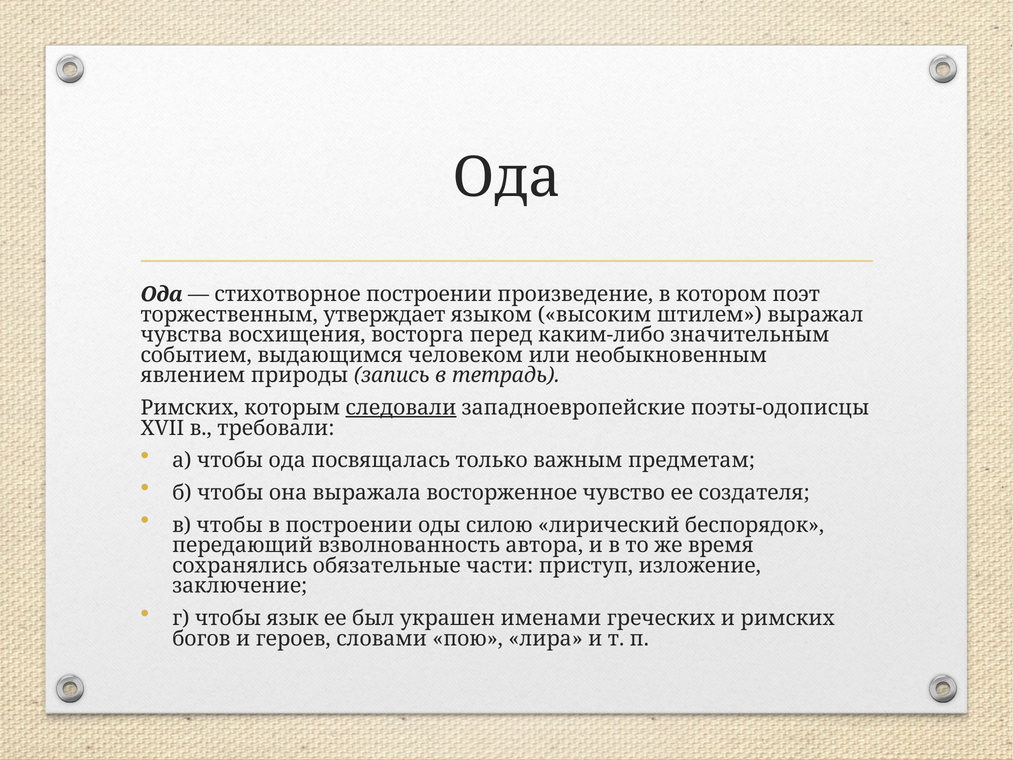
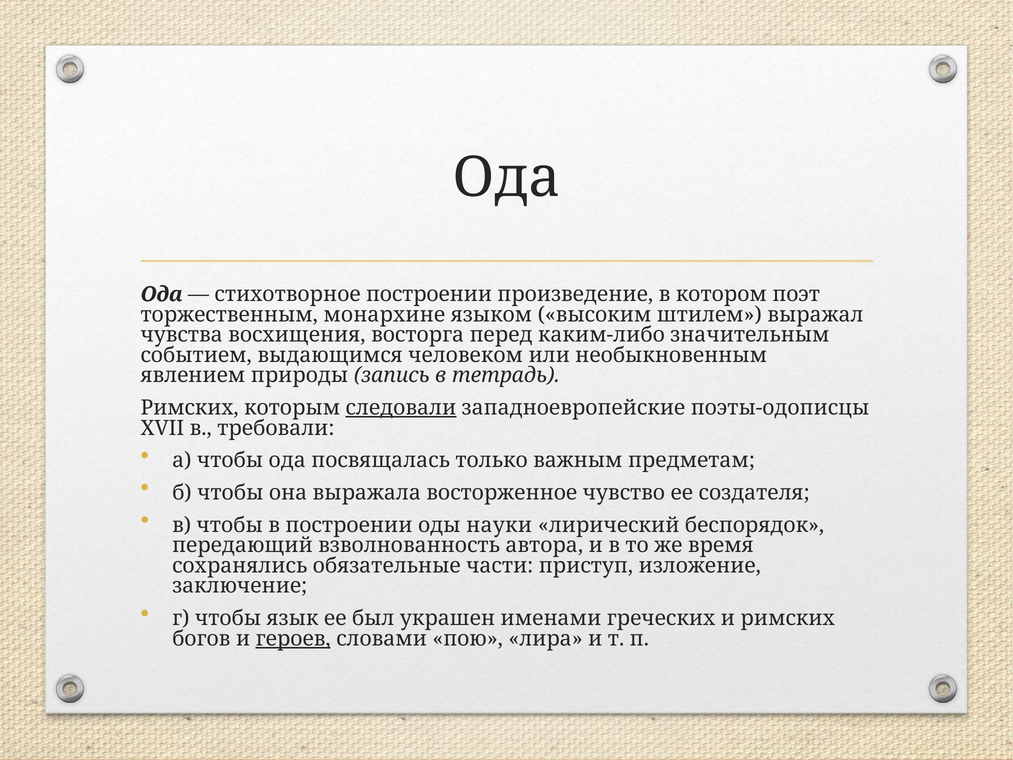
утверждает: утверждает -> монархине
силою: силою -> науки
героев underline: none -> present
